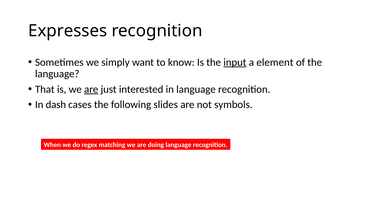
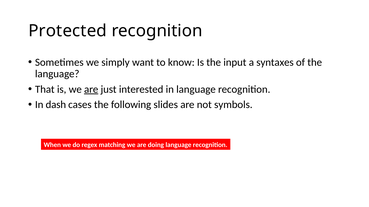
Expresses: Expresses -> Protected
input underline: present -> none
element: element -> syntaxes
